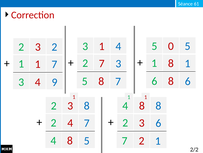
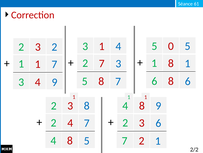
8 8: 8 -> 9
